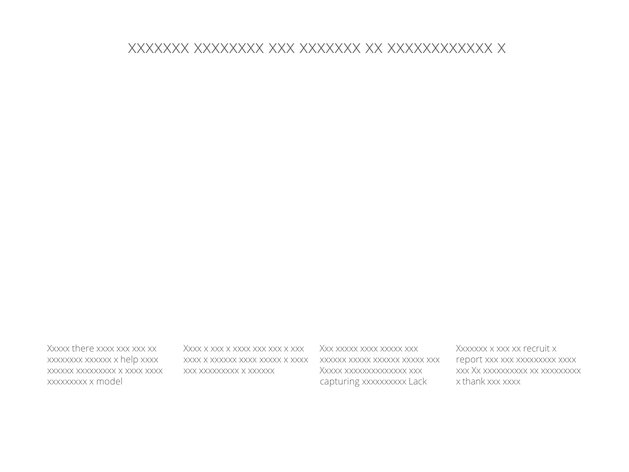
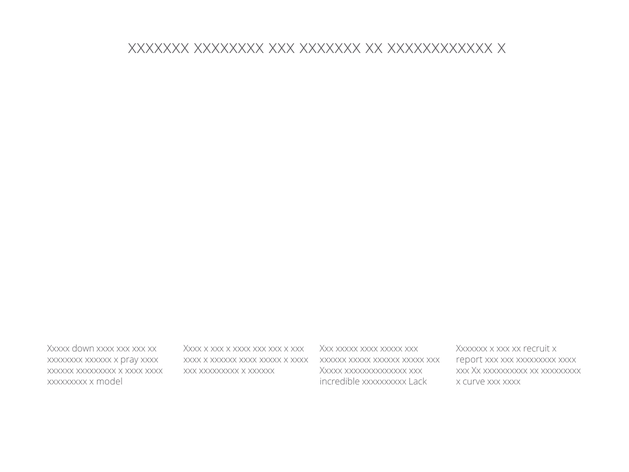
there: there -> down
help: help -> pray
capturing: capturing -> incredible
thank: thank -> curve
